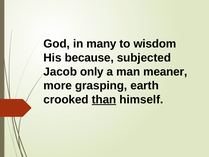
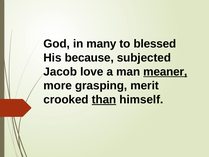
wisdom: wisdom -> blessed
only: only -> love
meaner underline: none -> present
earth: earth -> merit
